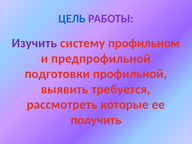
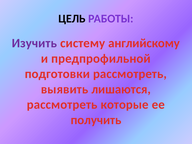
ЦЕЛЬ colour: blue -> black
профильном: профильном -> английскому
подготовки профильной: профильной -> рассмотреть
требуется: требуется -> лишаются
